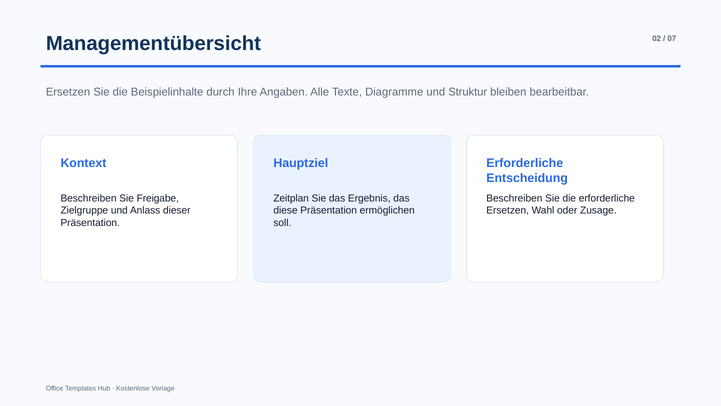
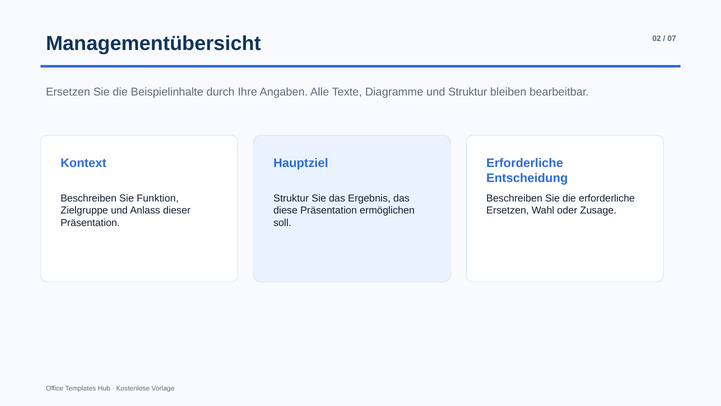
Freigabe: Freigabe -> Funktion
Zeitplan at (291, 198): Zeitplan -> Struktur
